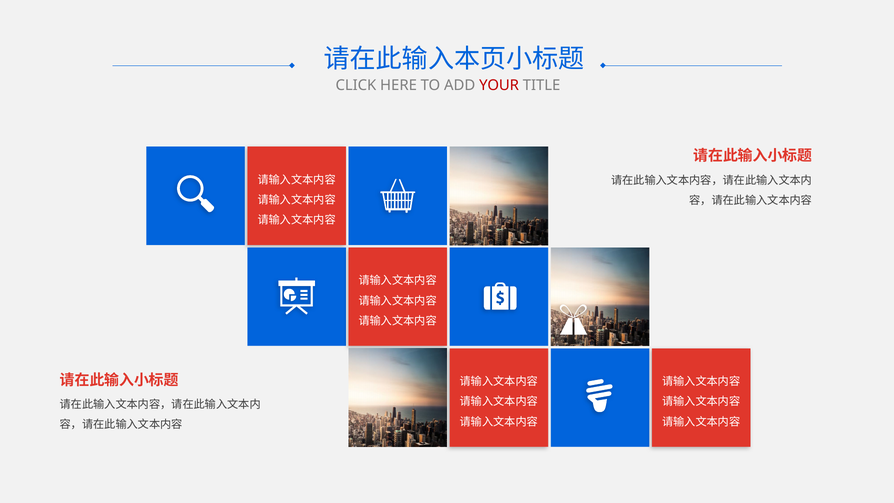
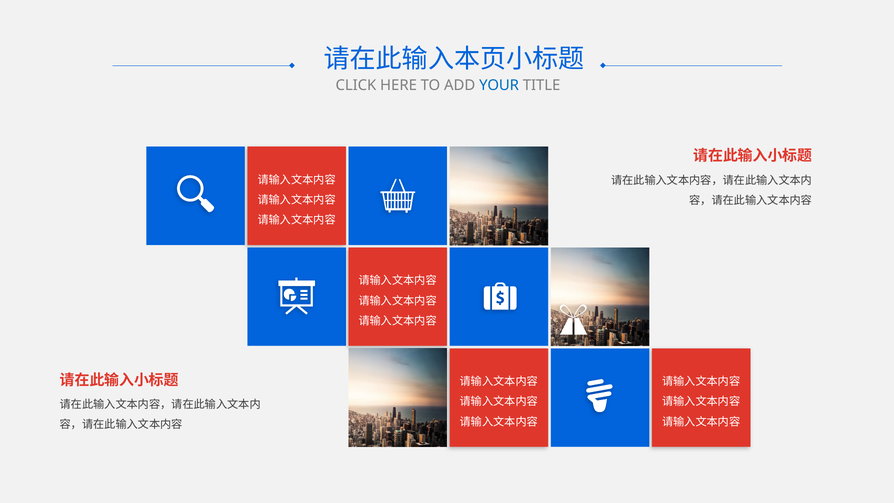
YOUR colour: red -> blue
